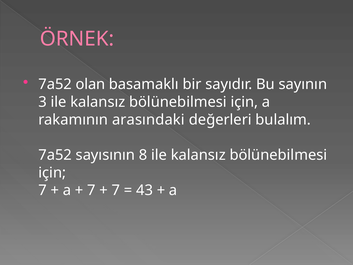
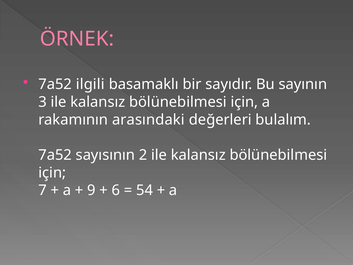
olan: olan -> ilgili
8: 8 -> 2
7 at (91, 190): 7 -> 9
7 at (116, 190): 7 -> 6
43: 43 -> 54
